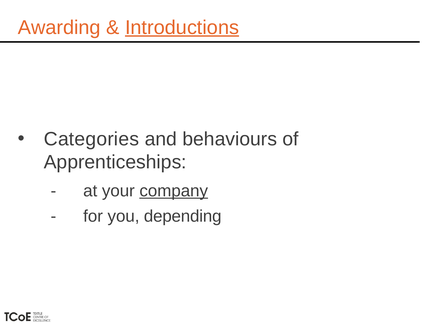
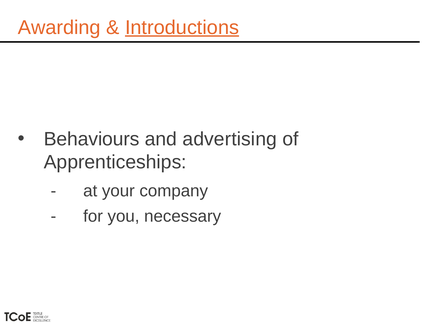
Categories: Categories -> Behaviours
behaviours: behaviours -> advertising
company underline: present -> none
depending: depending -> necessary
